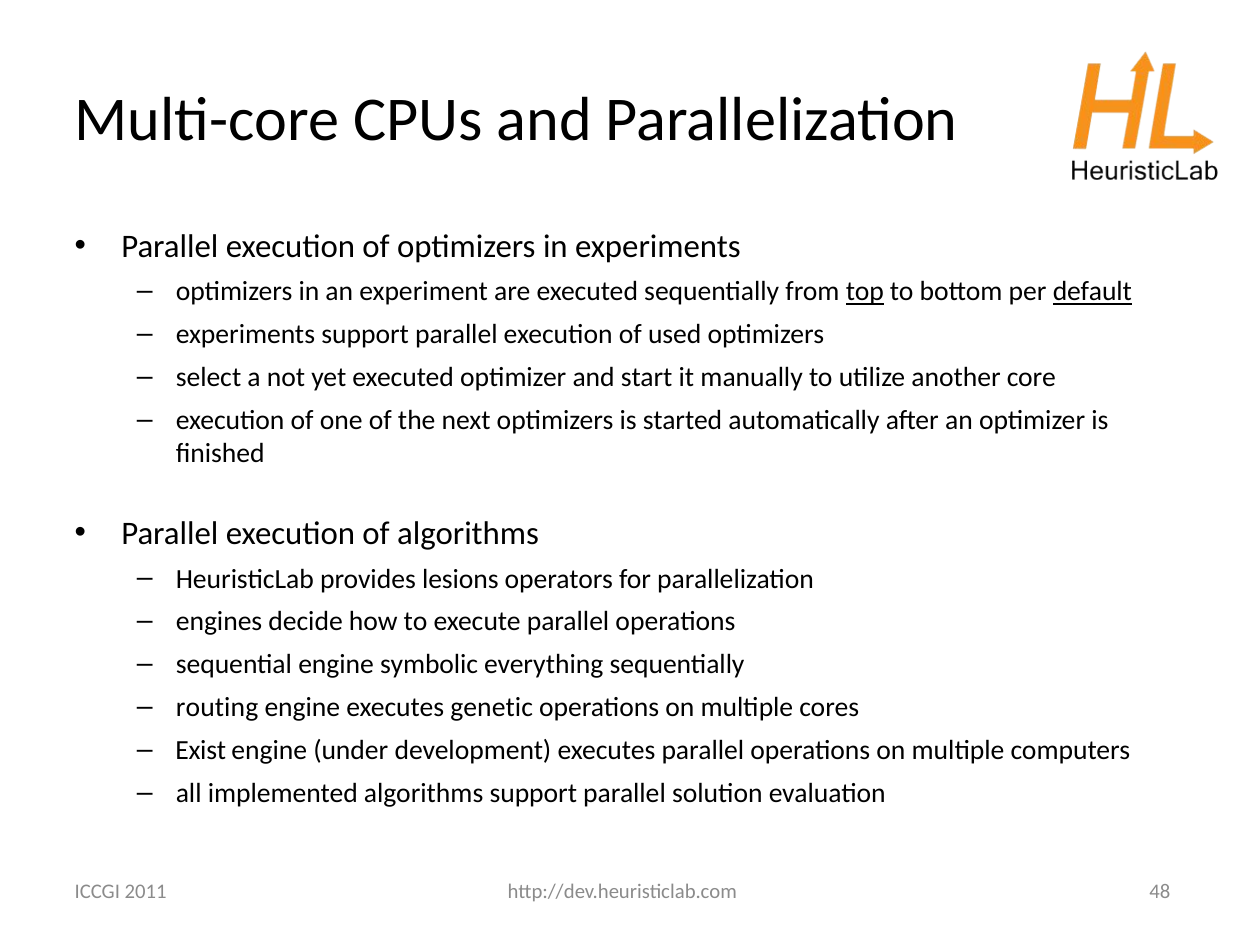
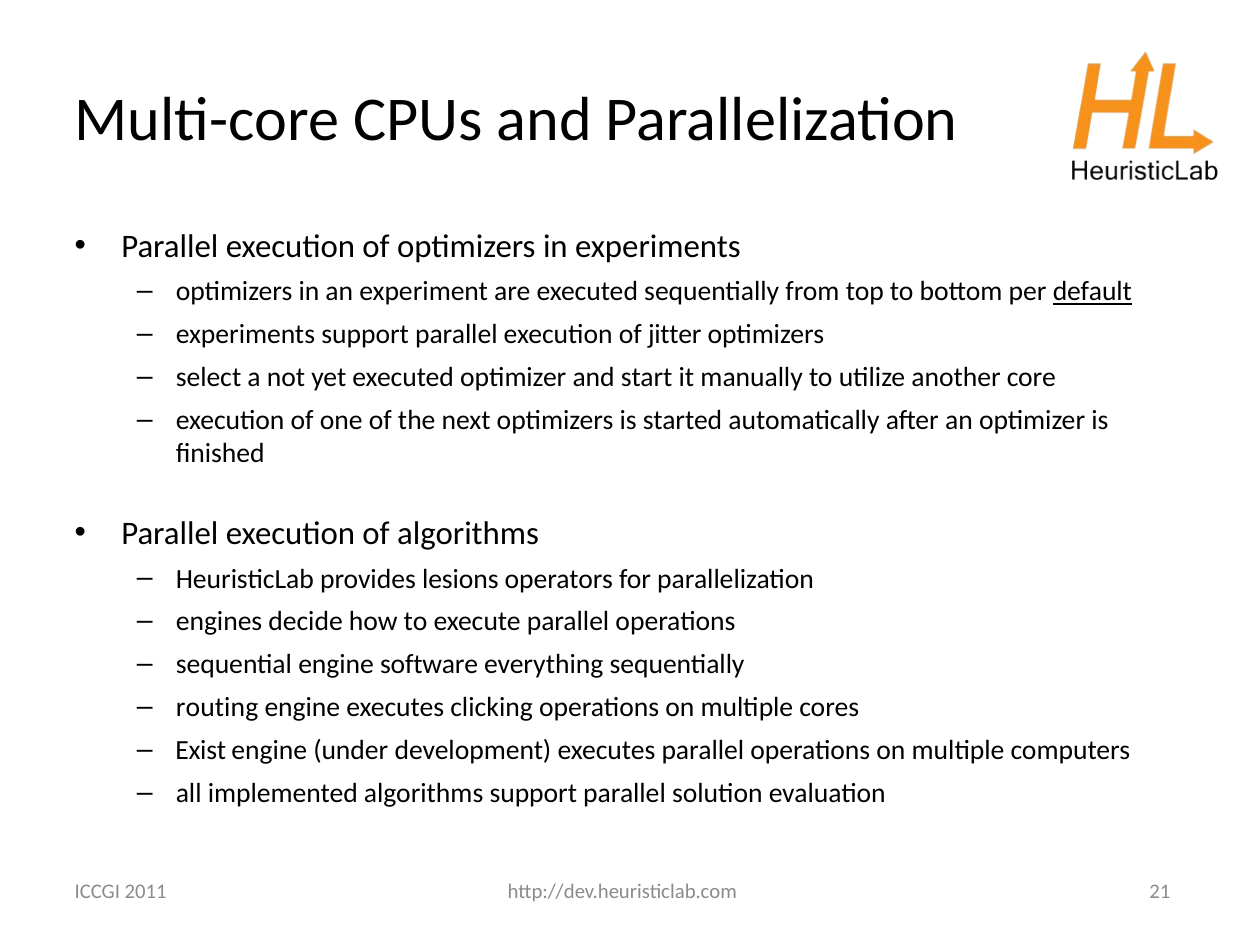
top underline: present -> none
used: used -> jitter
symbolic: symbolic -> software
genetic: genetic -> clicking
48: 48 -> 21
